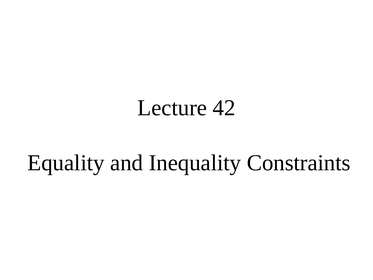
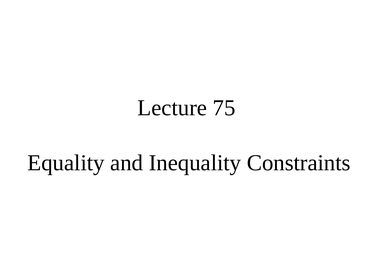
42: 42 -> 75
